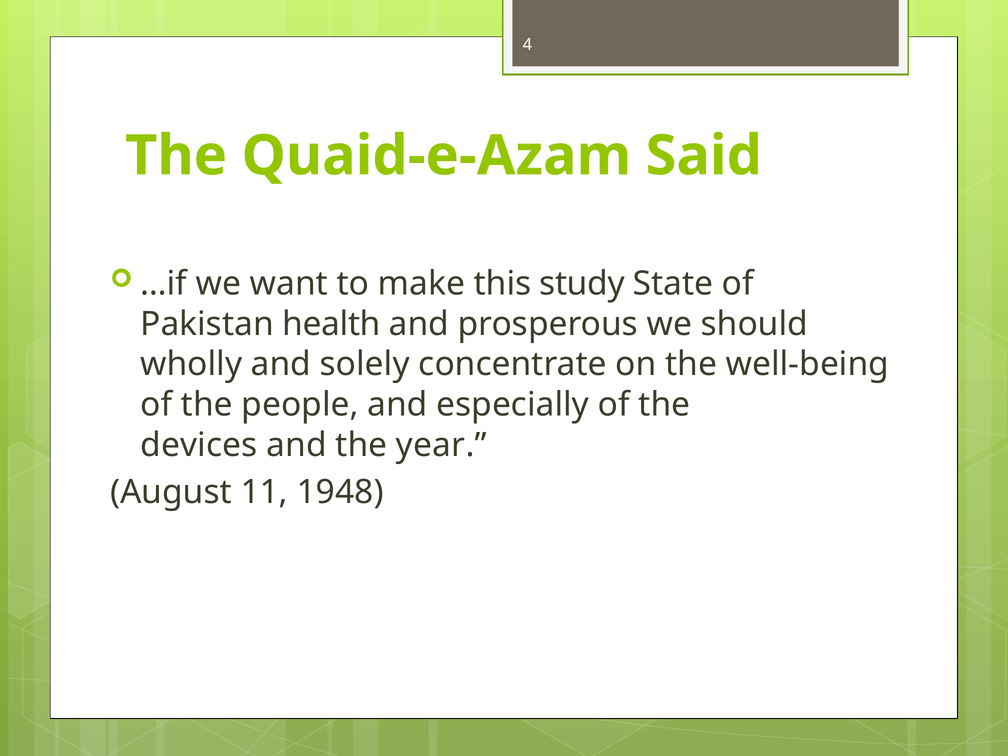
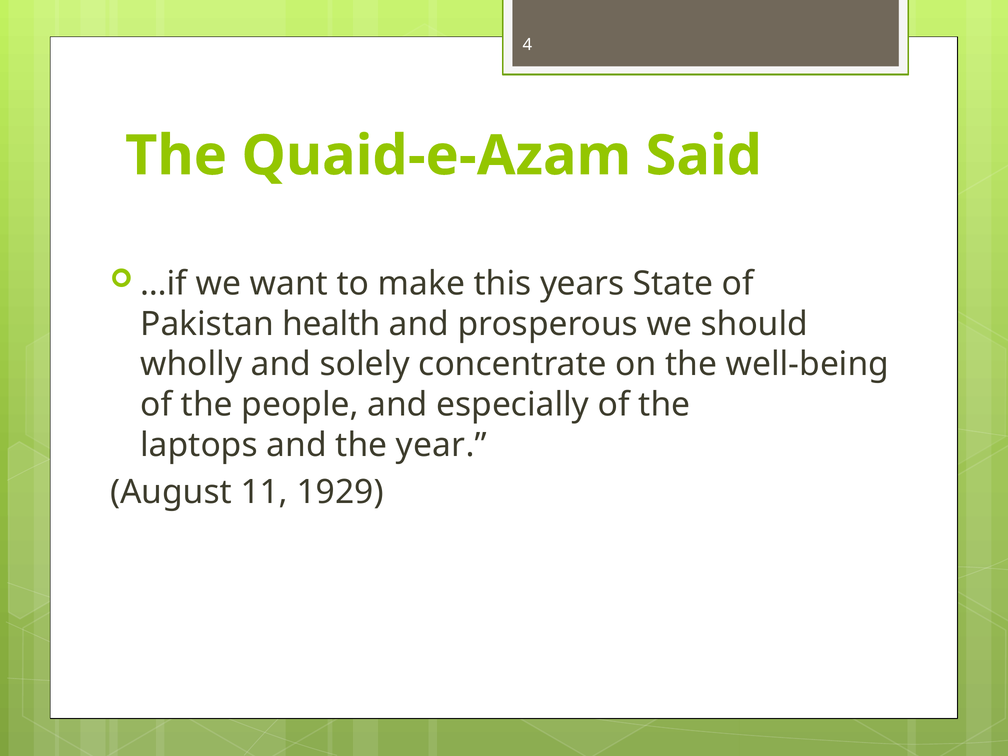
study: study -> years
devices: devices -> laptops
1948: 1948 -> 1929
